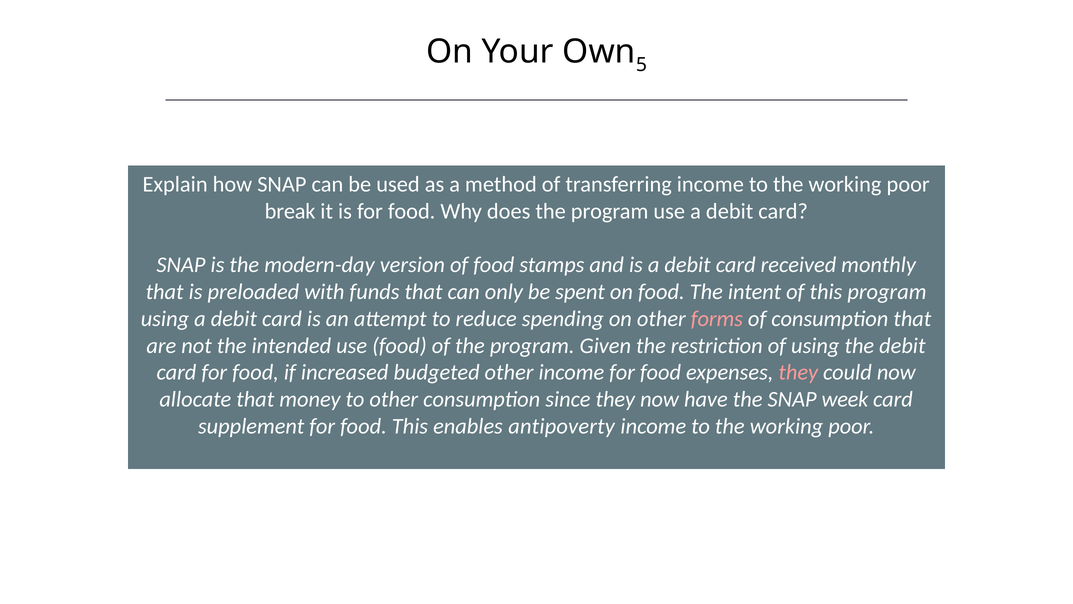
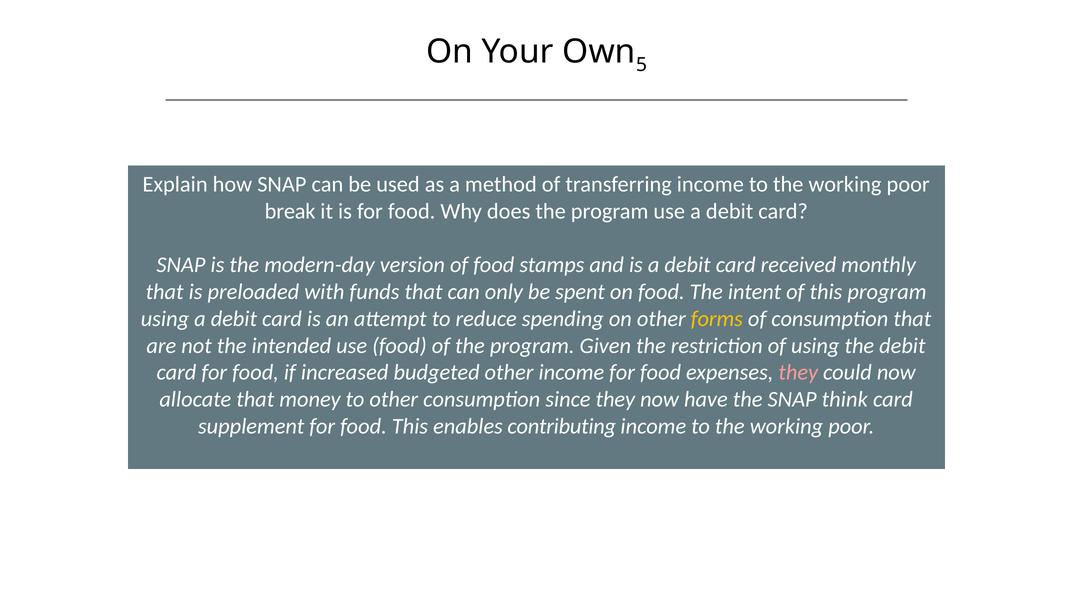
forms colour: pink -> yellow
week: week -> think
antipoverty: antipoverty -> contributing
